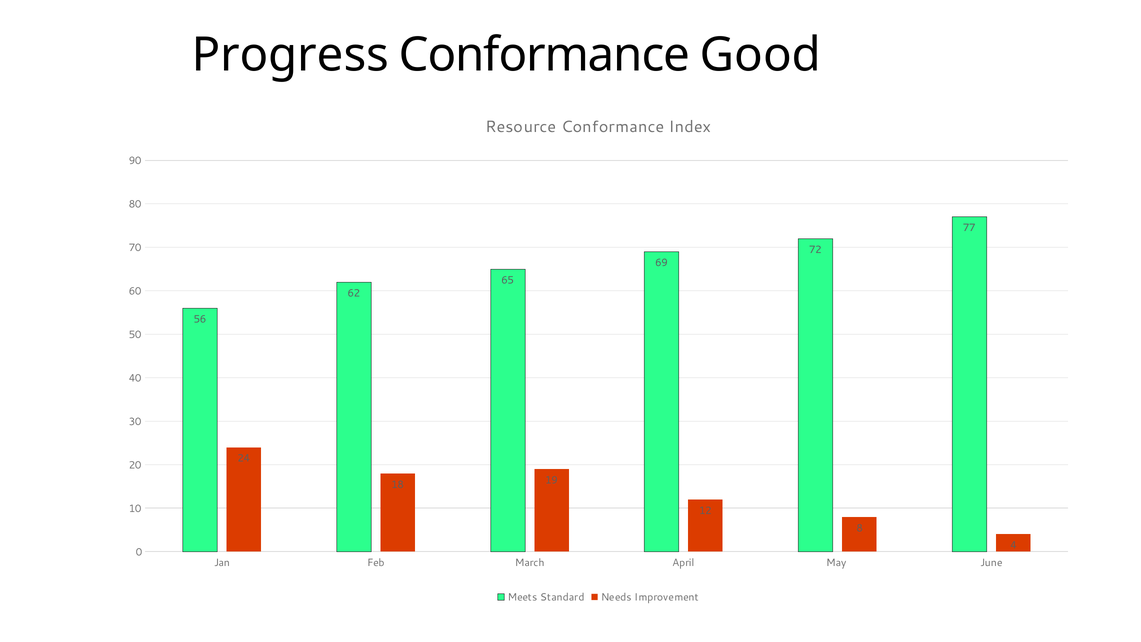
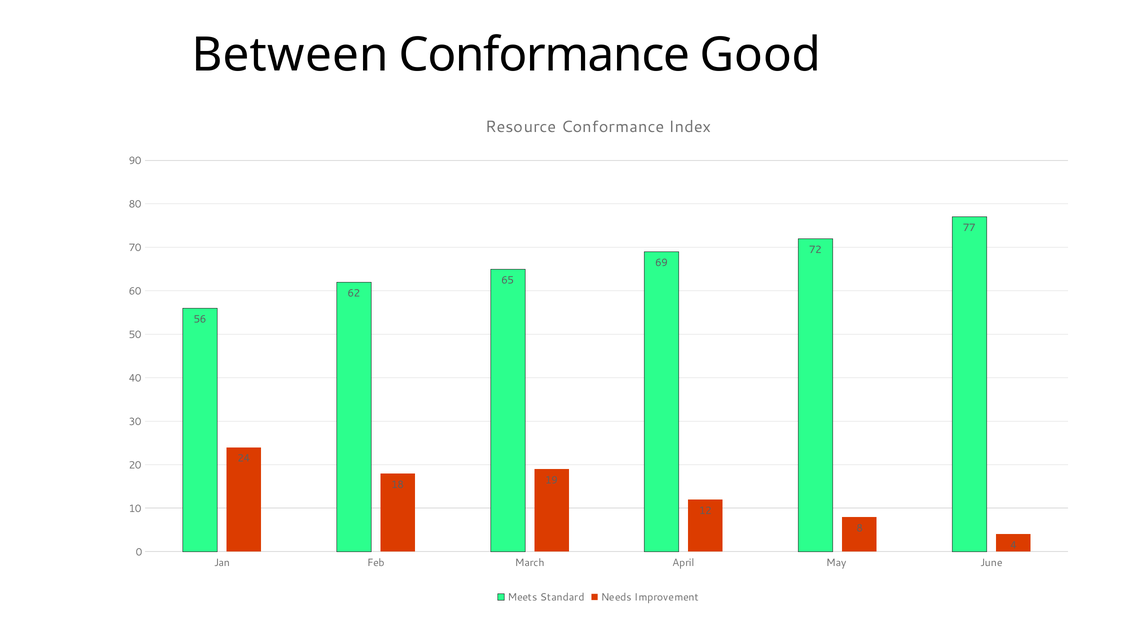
Progress: Progress -> Between
